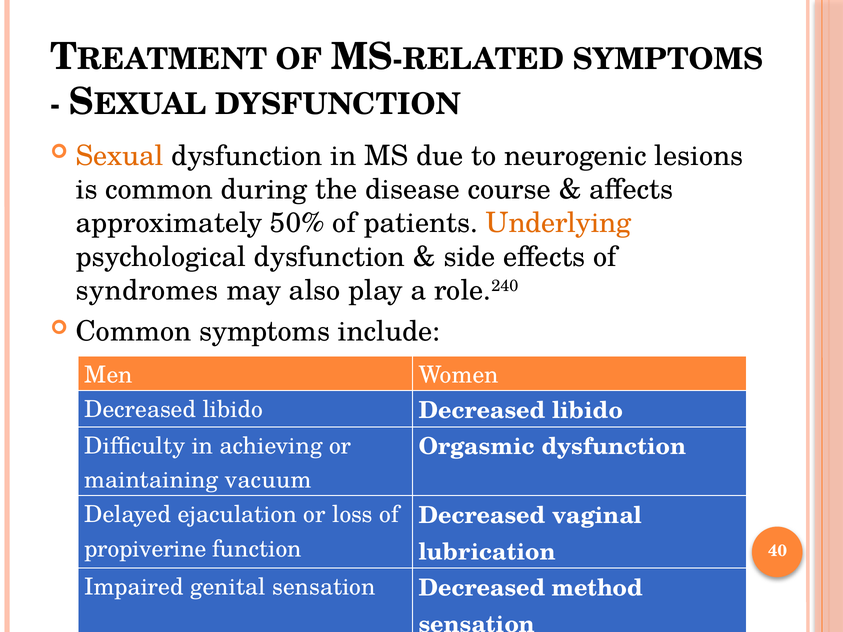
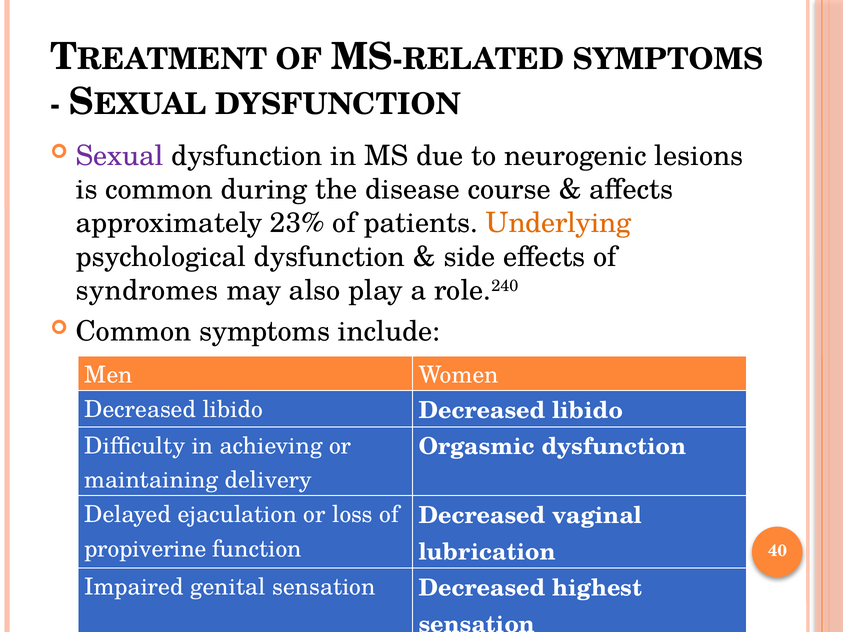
Sexual colour: orange -> purple
50%: 50% -> 23%
vacuum: vacuum -> delivery
method: method -> highest
